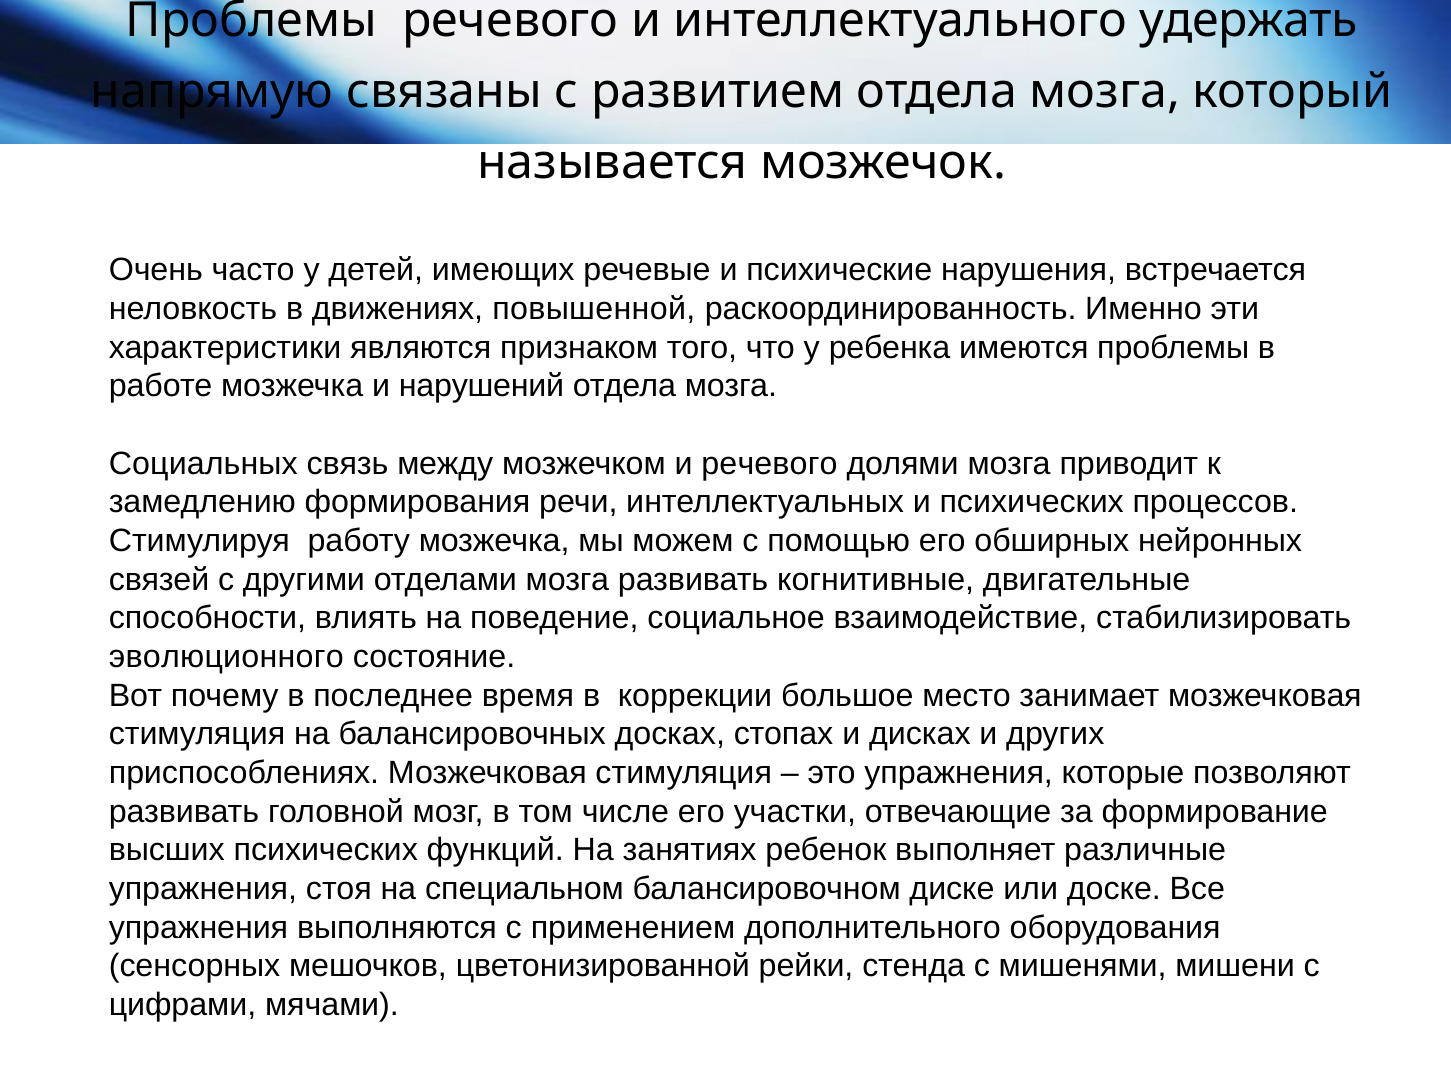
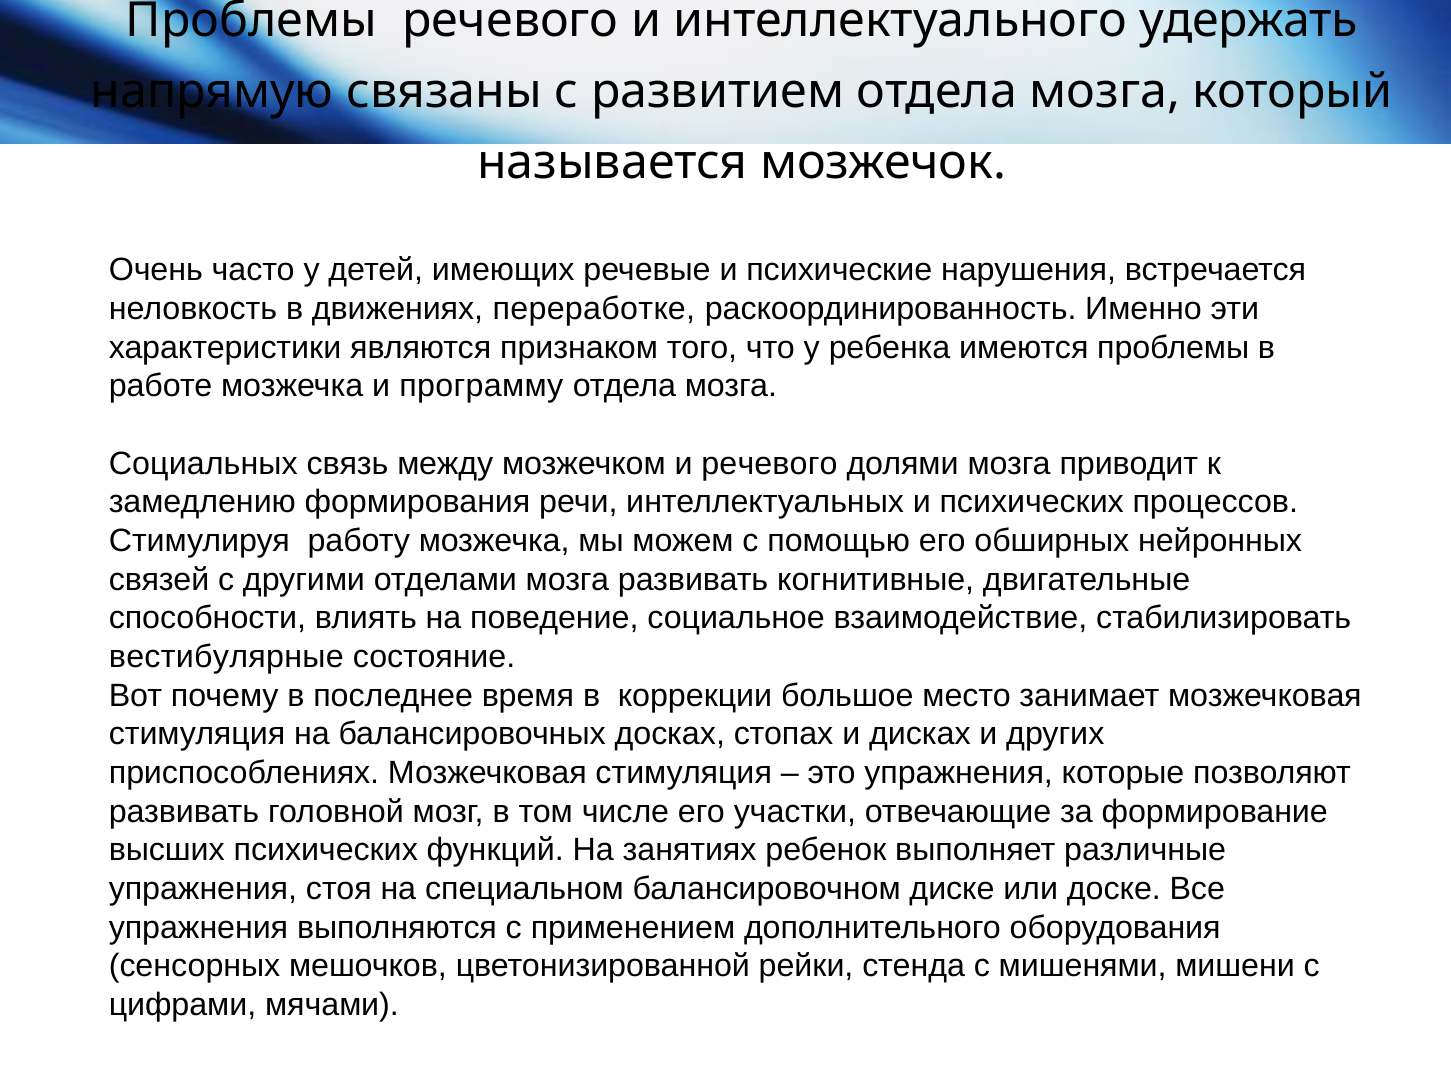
повышенной: повышенной -> переработке
нарушений: нарушений -> программу
эволюционного: эволюционного -> вестибулярные
